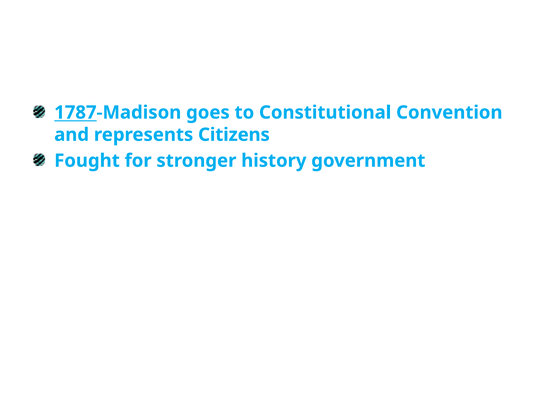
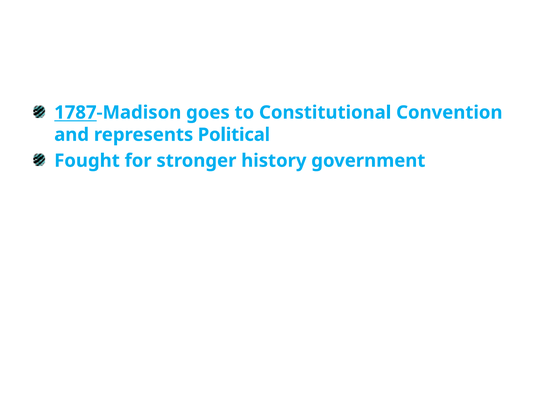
Citizens: Citizens -> Political
